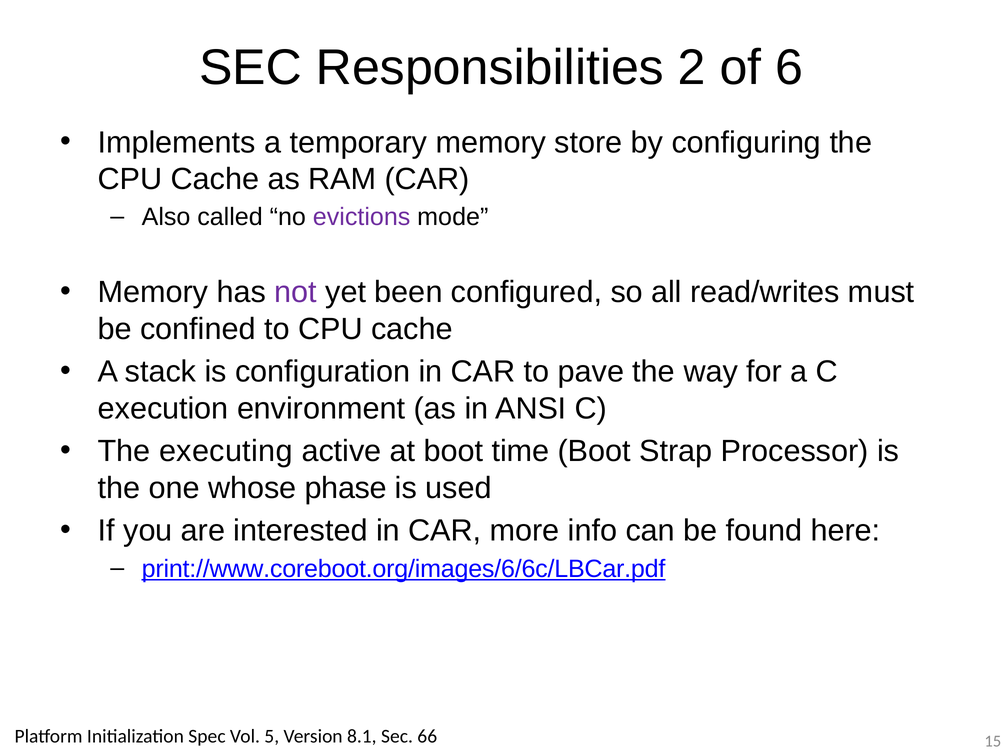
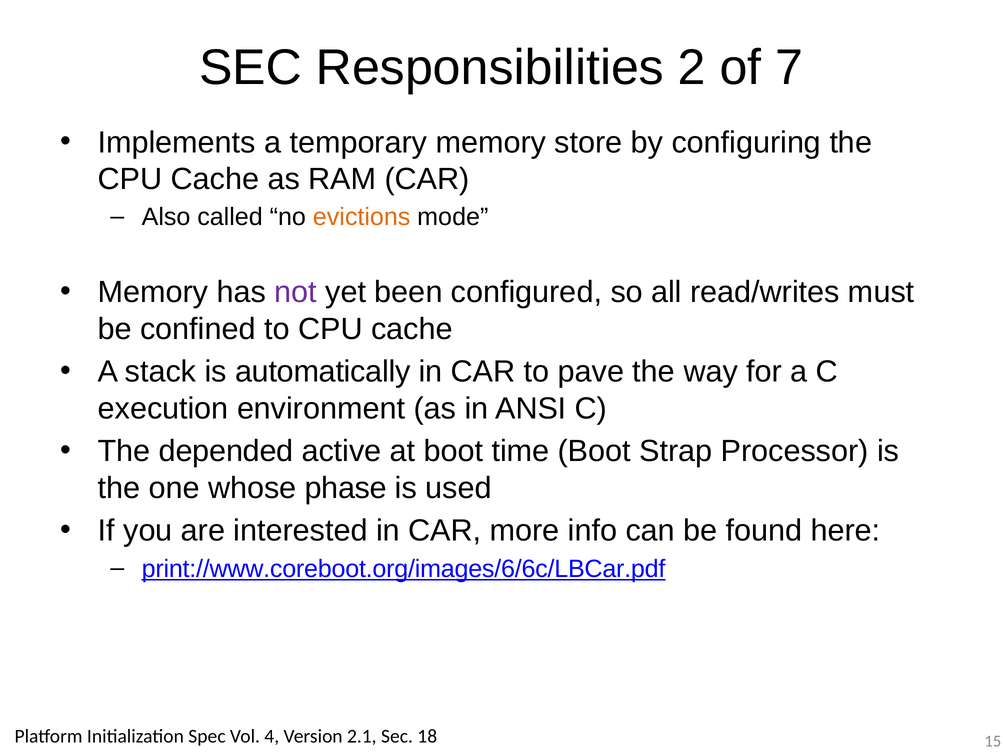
6: 6 -> 7
evictions colour: purple -> orange
configuration: configuration -> automatically
executing: executing -> depended
5: 5 -> 4
8.1: 8.1 -> 2.1
66: 66 -> 18
